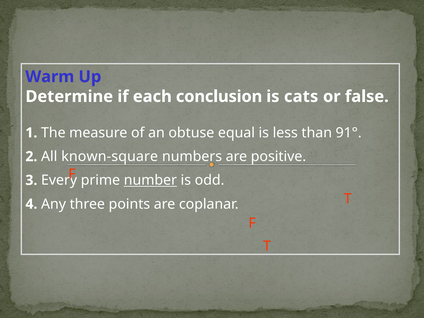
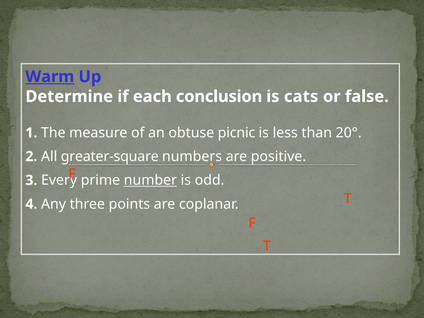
Warm underline: none -> present
equal: equal -> picnic
91°: 91° -> 20°
known-square: known-square -> greater-square
